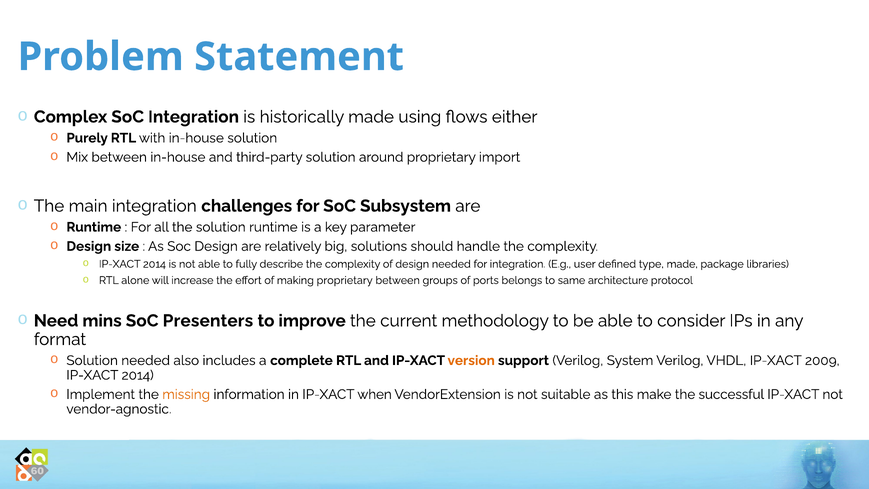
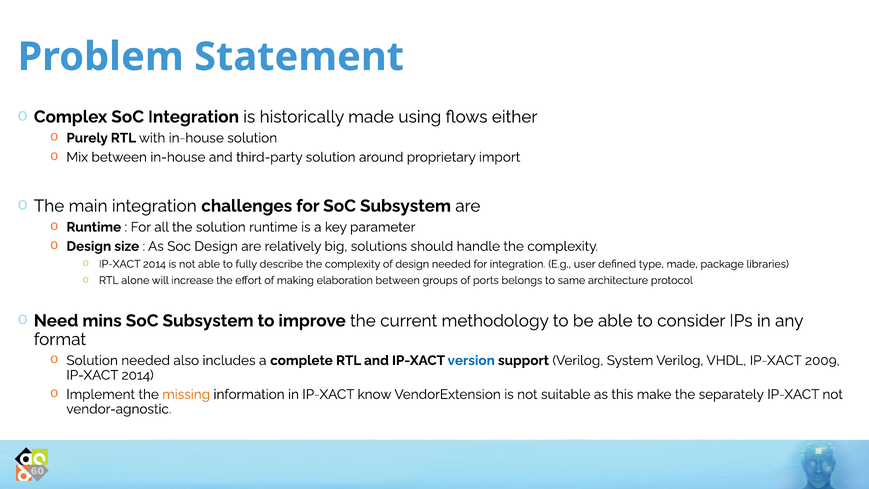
making proprietary: proprietary -> elaboration
Presenters at (208, 321): Presenters -> Subsystem
version colour: orange -> blue
when: when -> know
successful: successful -> separately
